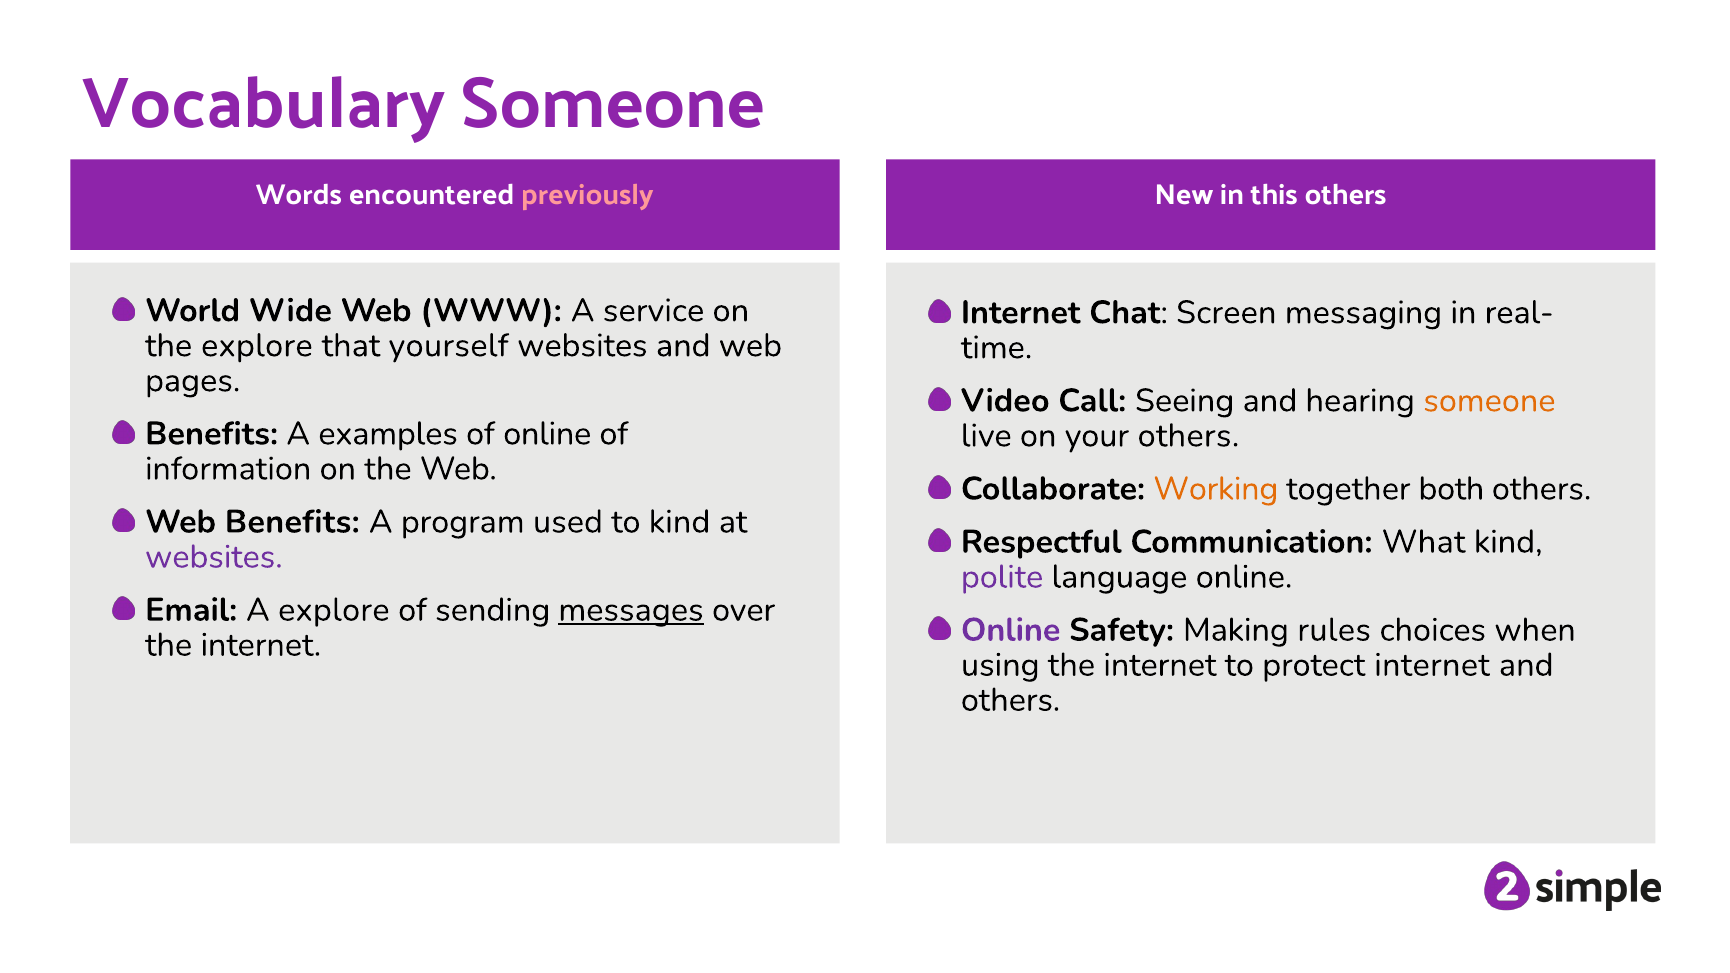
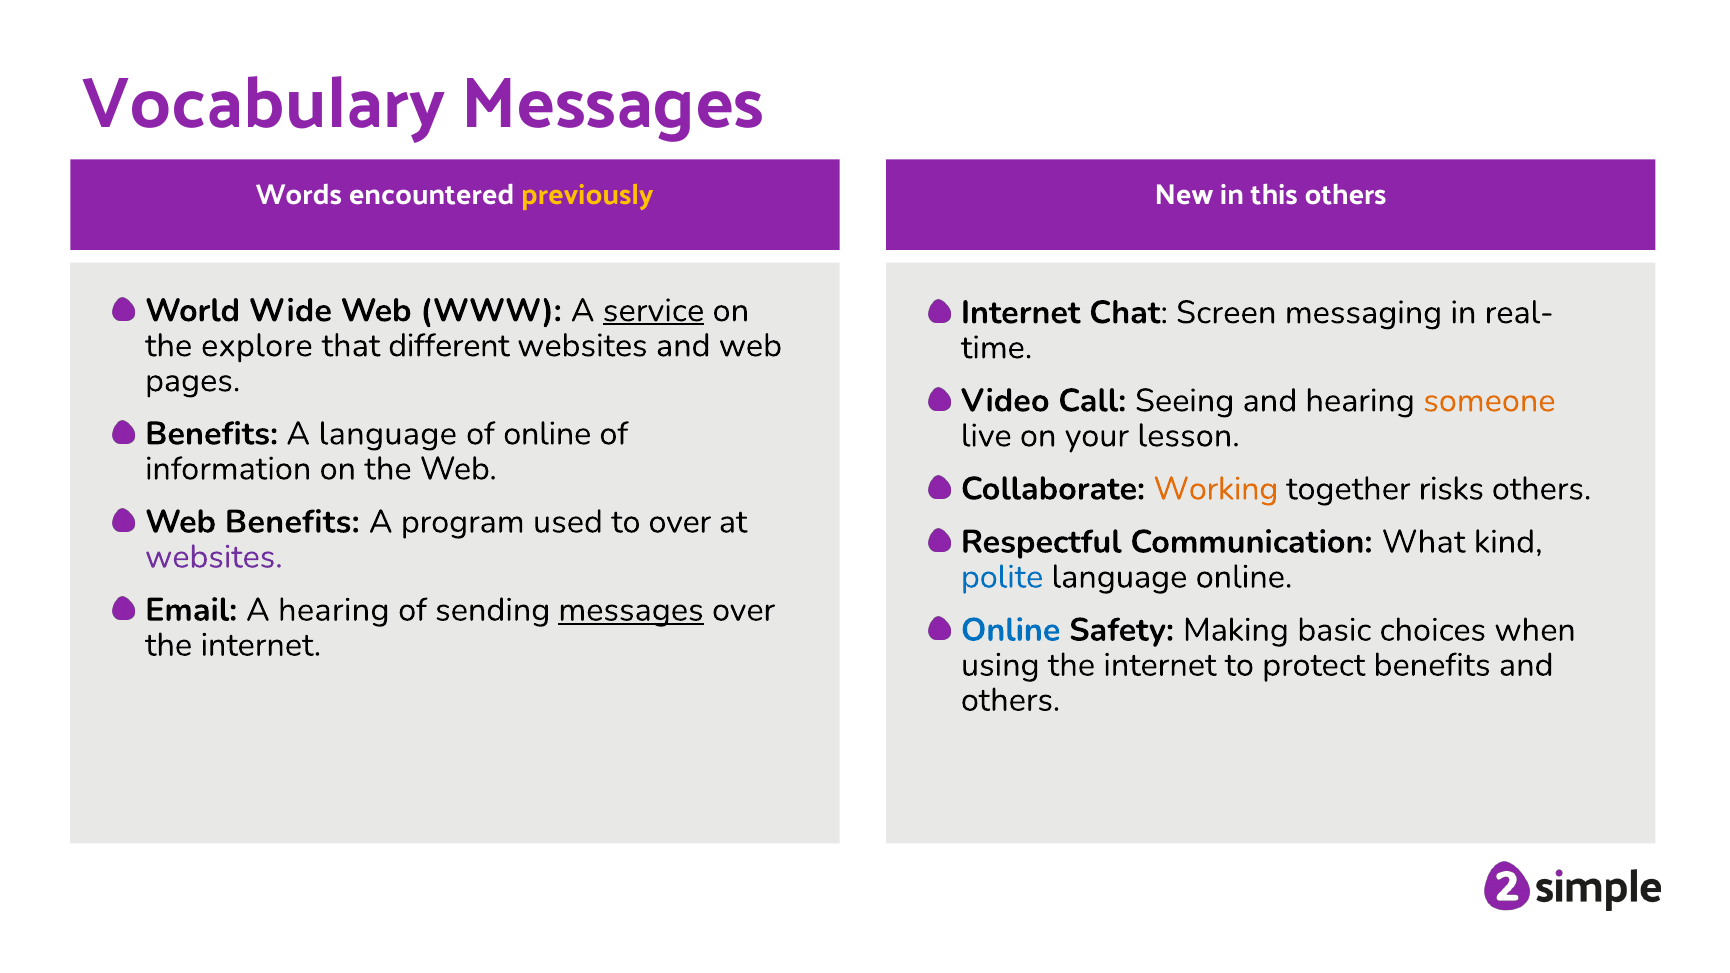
Vocabulary Someone: Someone -> Messages
previously colour: pink -> yellow
service underline: none -> present
yourself: yourself -> different
A examples: examples -> language
your others: others -> lesson
both: both -> risks
to kind: kind -> over
polite colour: purple -> blue
A explore: explore -> hearing
Online at (1011, 630) colour: purple -> blue
rules: rules -> basic
protect internet: internet -> benefits
